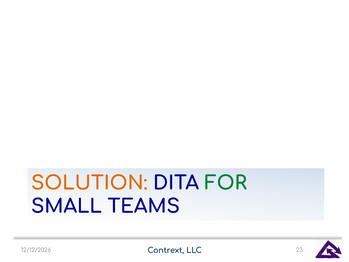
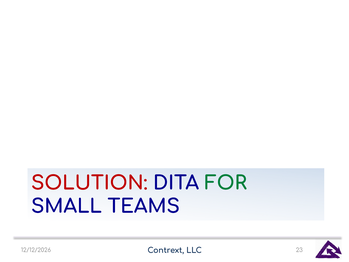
SOLUTION colour: orange -> red
